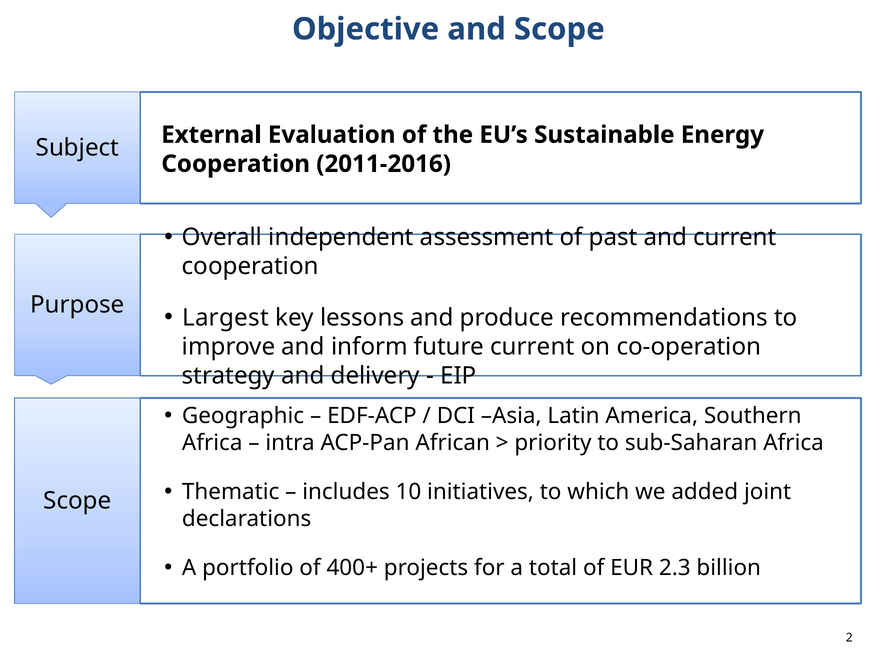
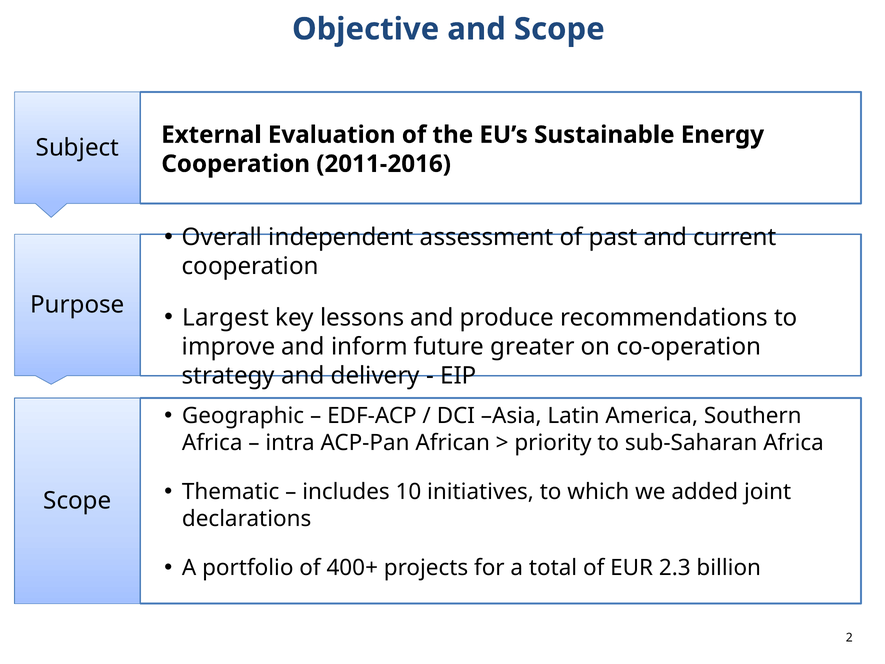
future current: current -> greater
